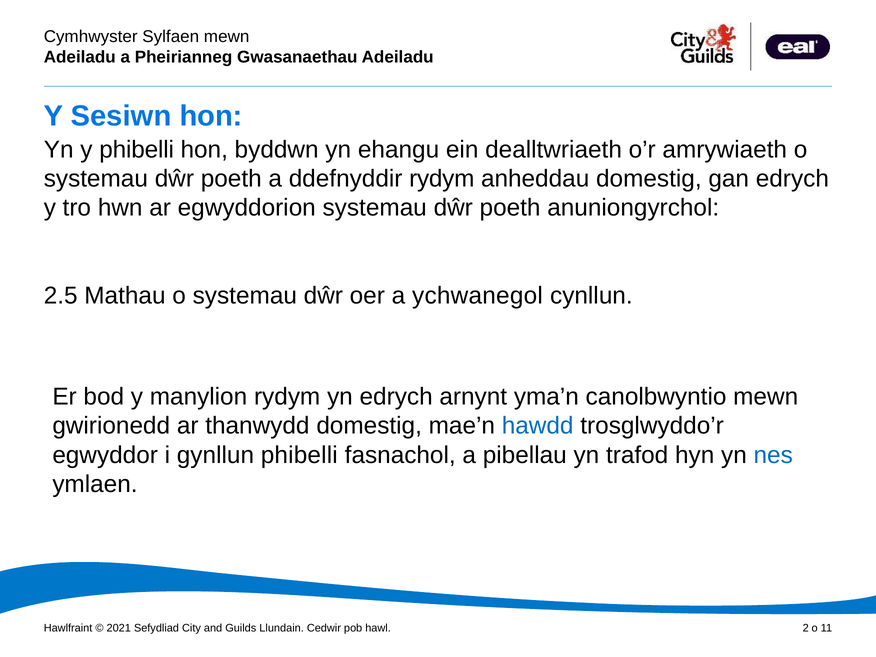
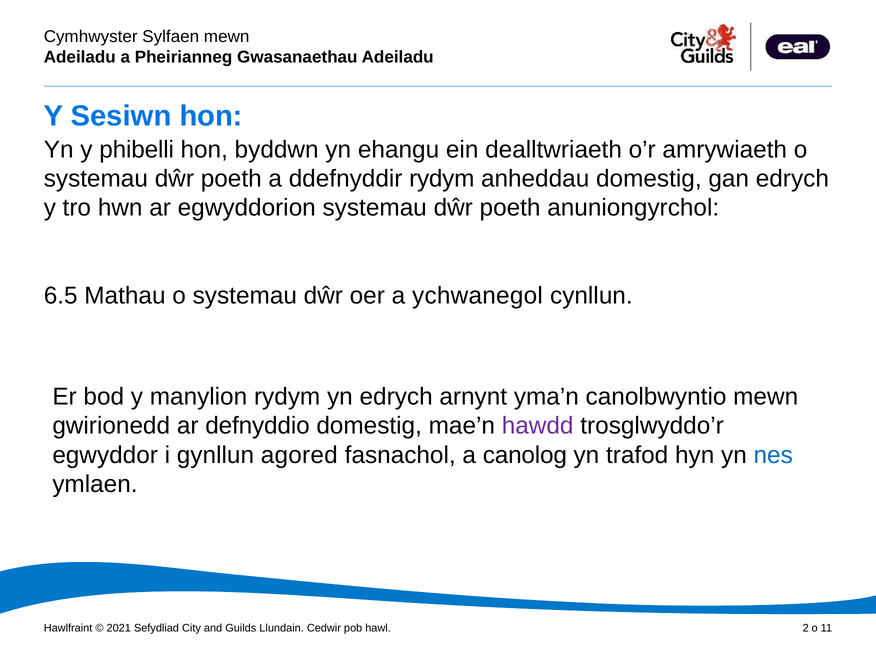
2.5: 2.5 -> 6.5
thanwydd: thanwydd -> defnyddio
hawdd colour: blue -> purple
gynllun phibelli: phibelli -> agored
pibellau: pibellau -> canolog
